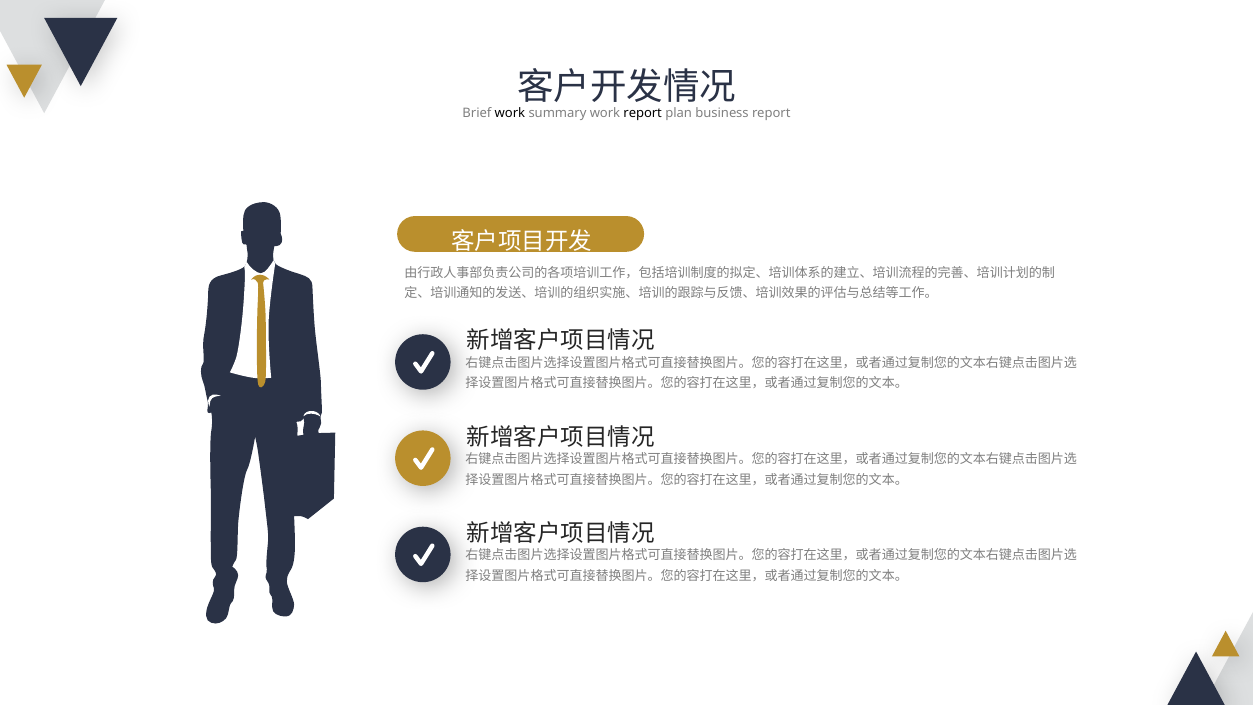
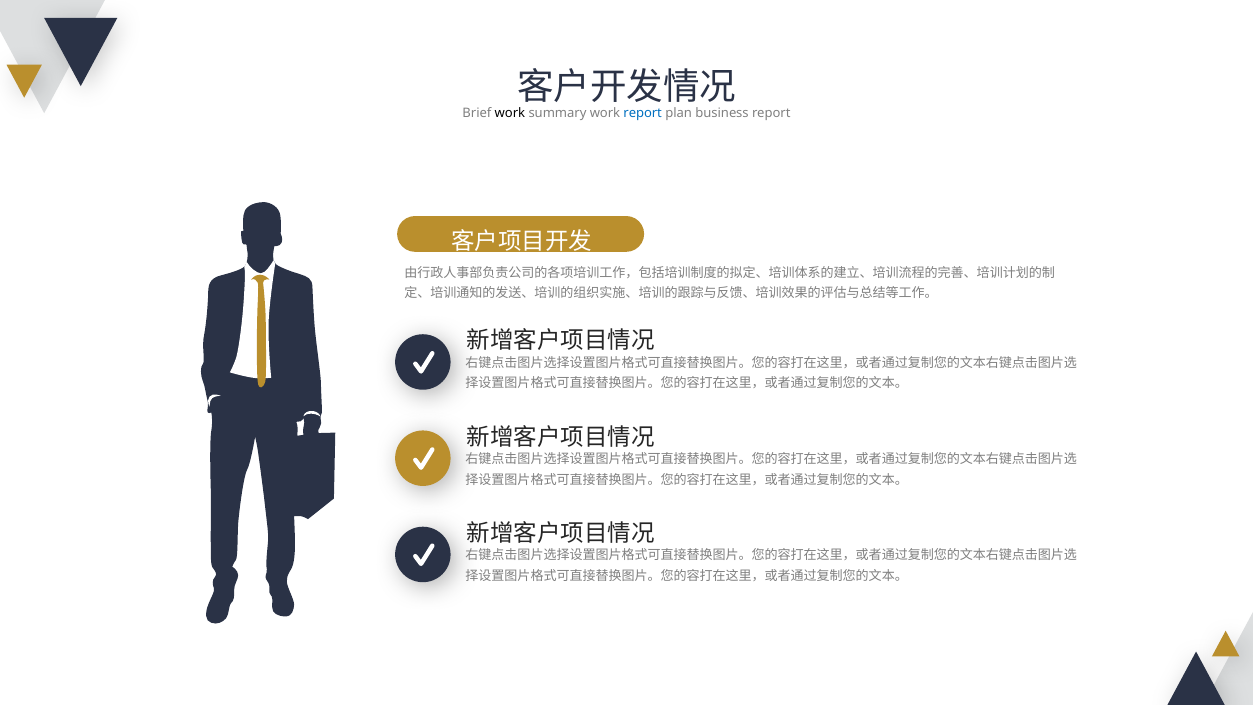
report at (643, 113) colour: black -> blue
